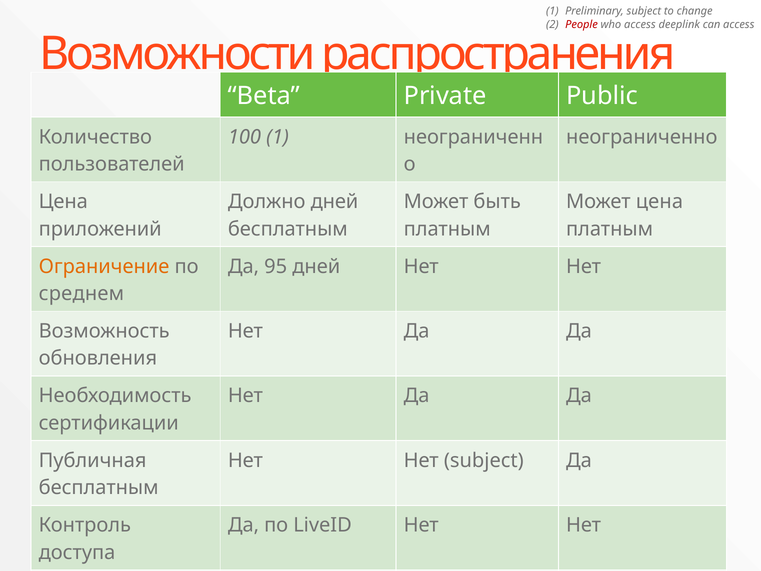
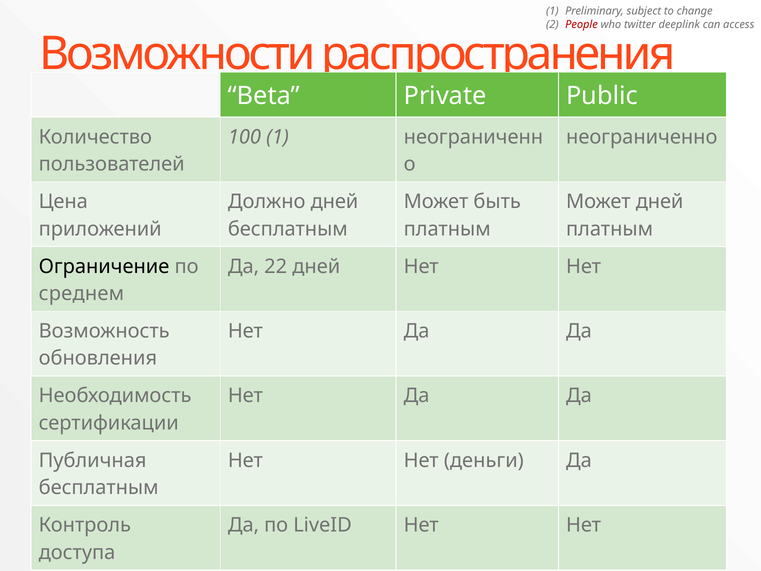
who access: access -> twitter
Может цена: цена -> дней
Ограничение colour: orange -> black
95: 95 -> 22
Нет subject: subject -> деньги
